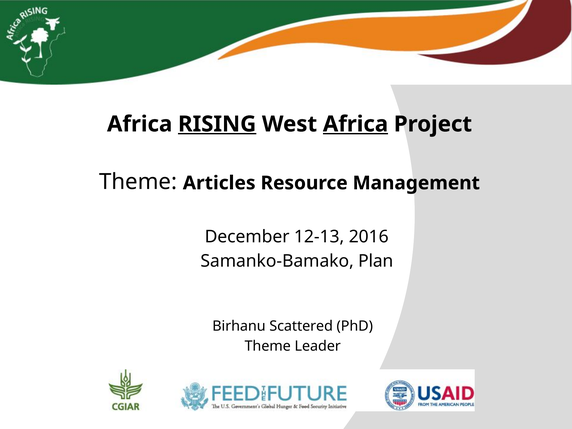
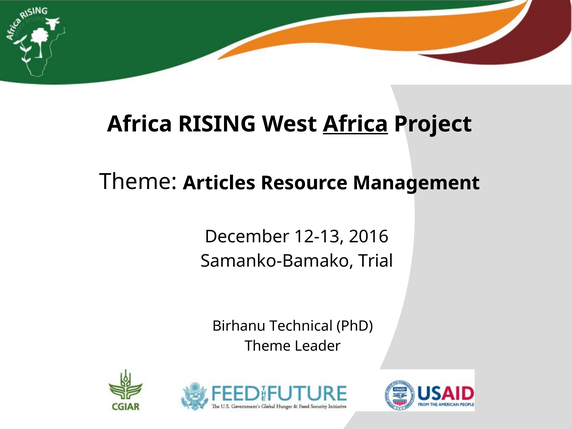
RISING underline: present -> none
Plan: Plan -> Trial
Scattered: Scattered -> Technical
